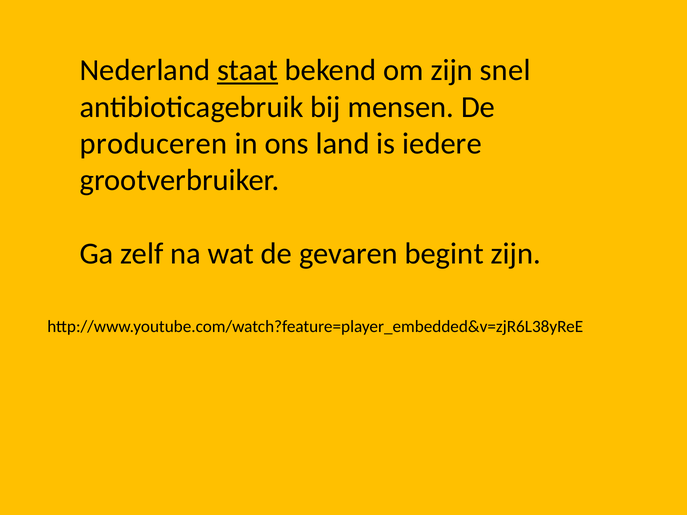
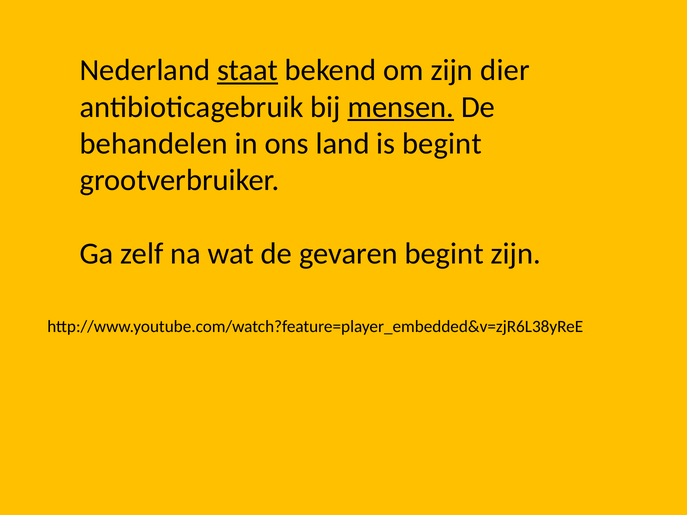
snel: snel -> dier
mensen underline: none -> present
produceren: produceren -> behandelen
is iedere: iedere -> begint
